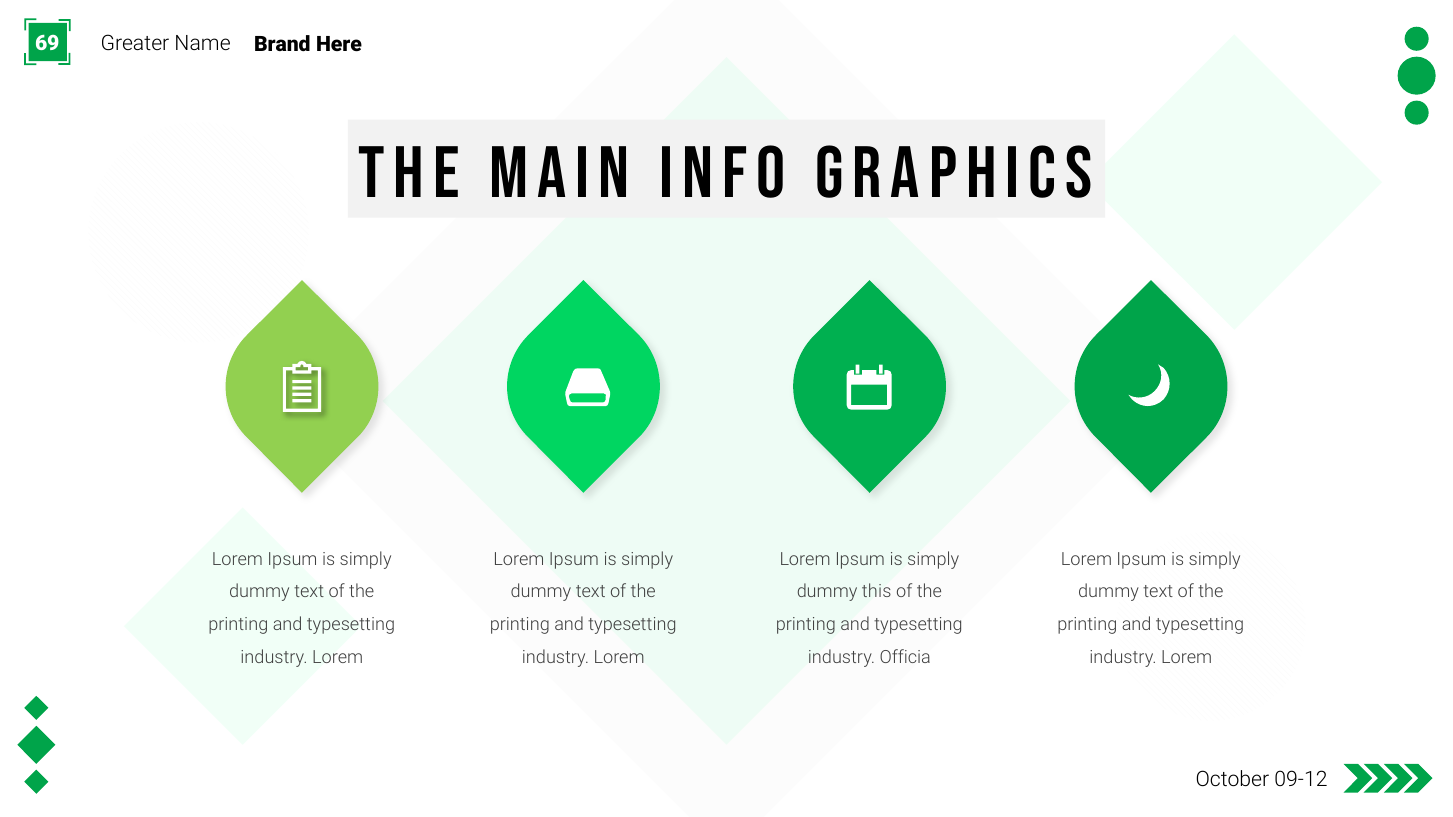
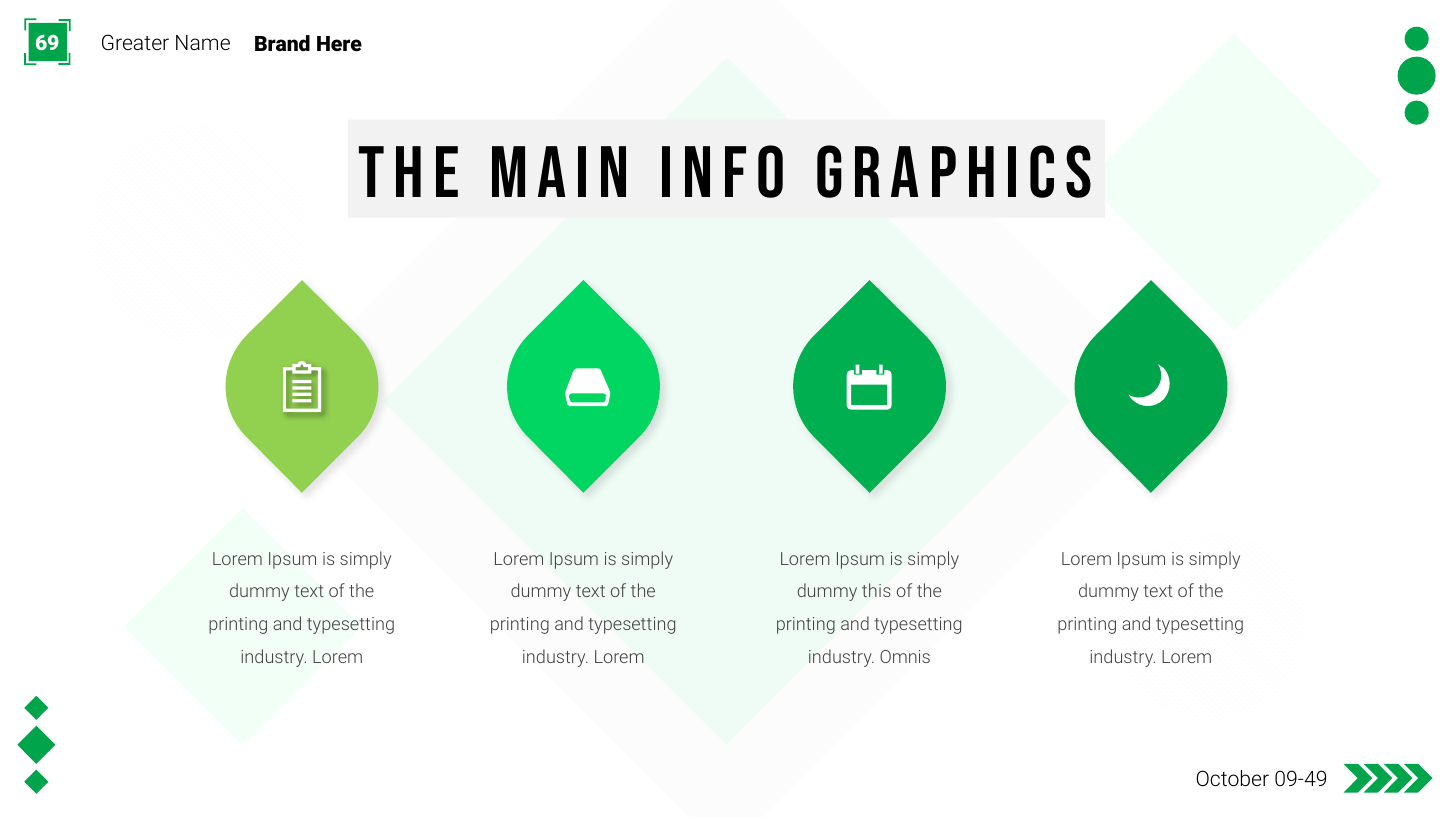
Officia: Officia -> Omnis
09-12: 09-12 -> 09-49
